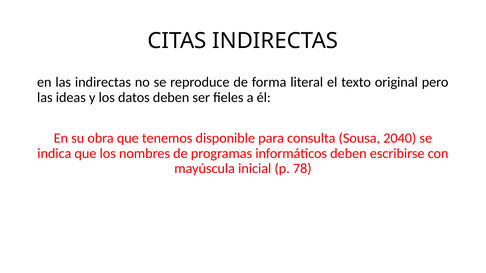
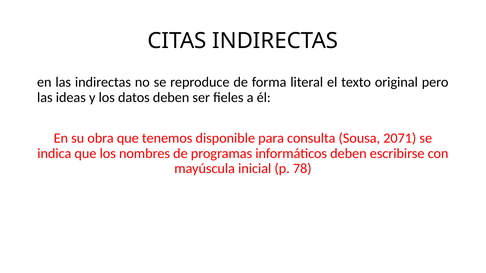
2040: 2040 -> 2071
